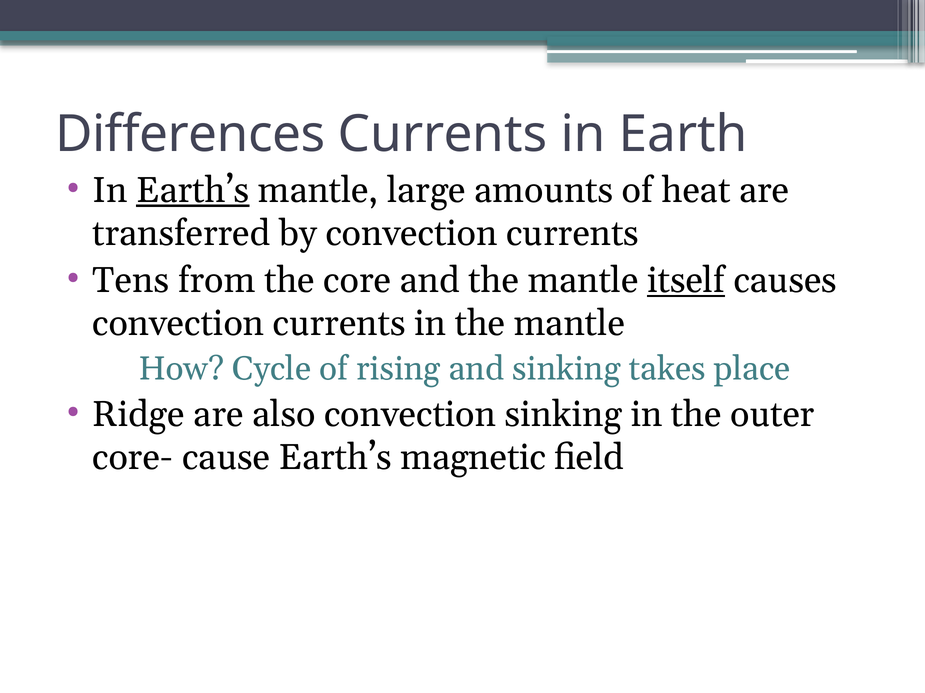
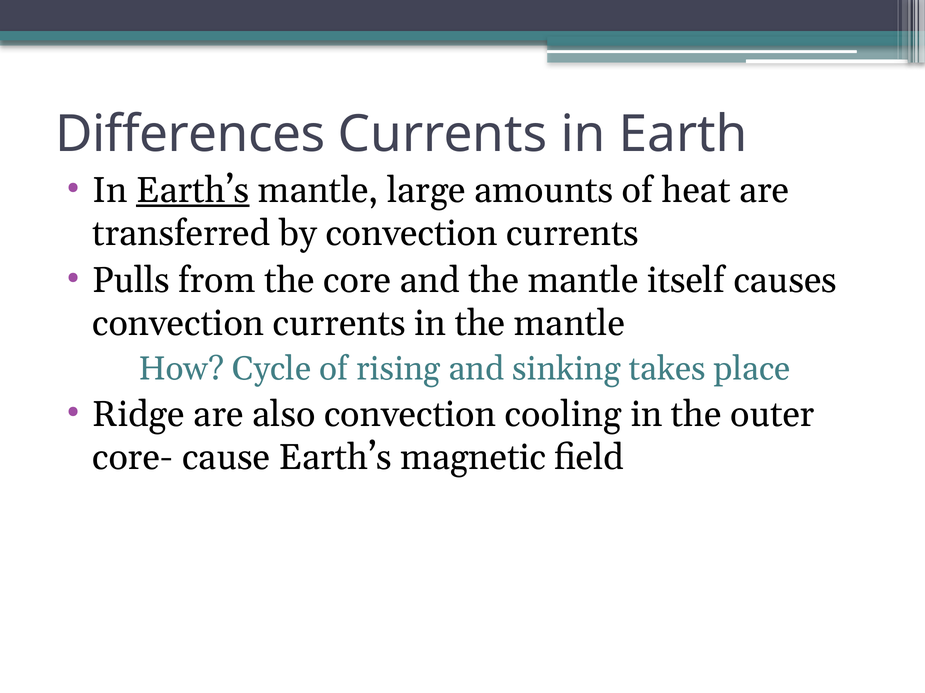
Tens: Tens -> Pulls
itself underline: present -> none
convection sinking: sinking -> cooling
